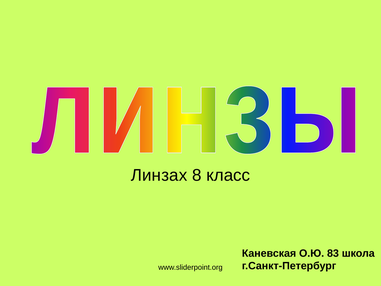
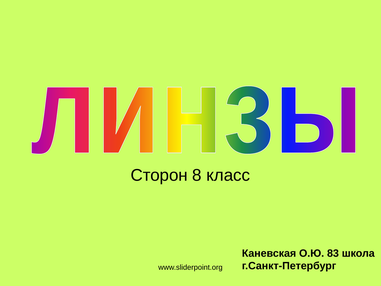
Линзах: Линзах -> Сторон
